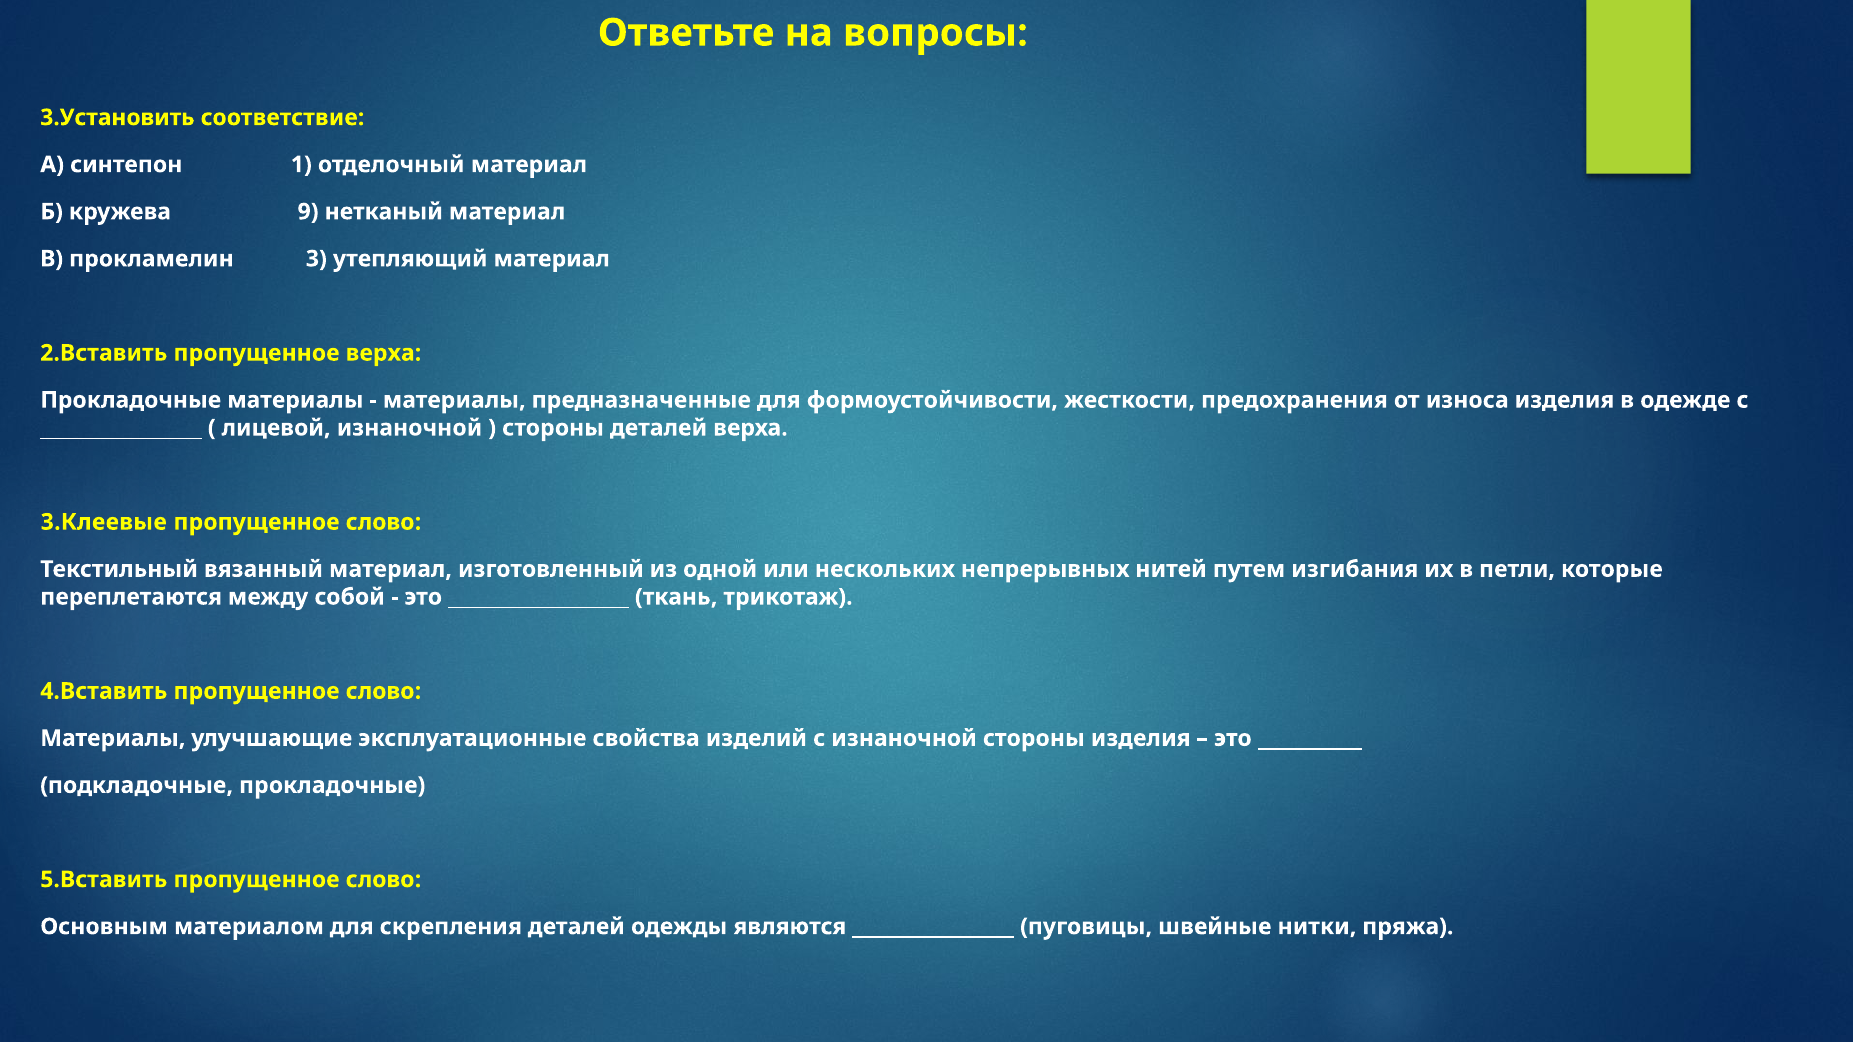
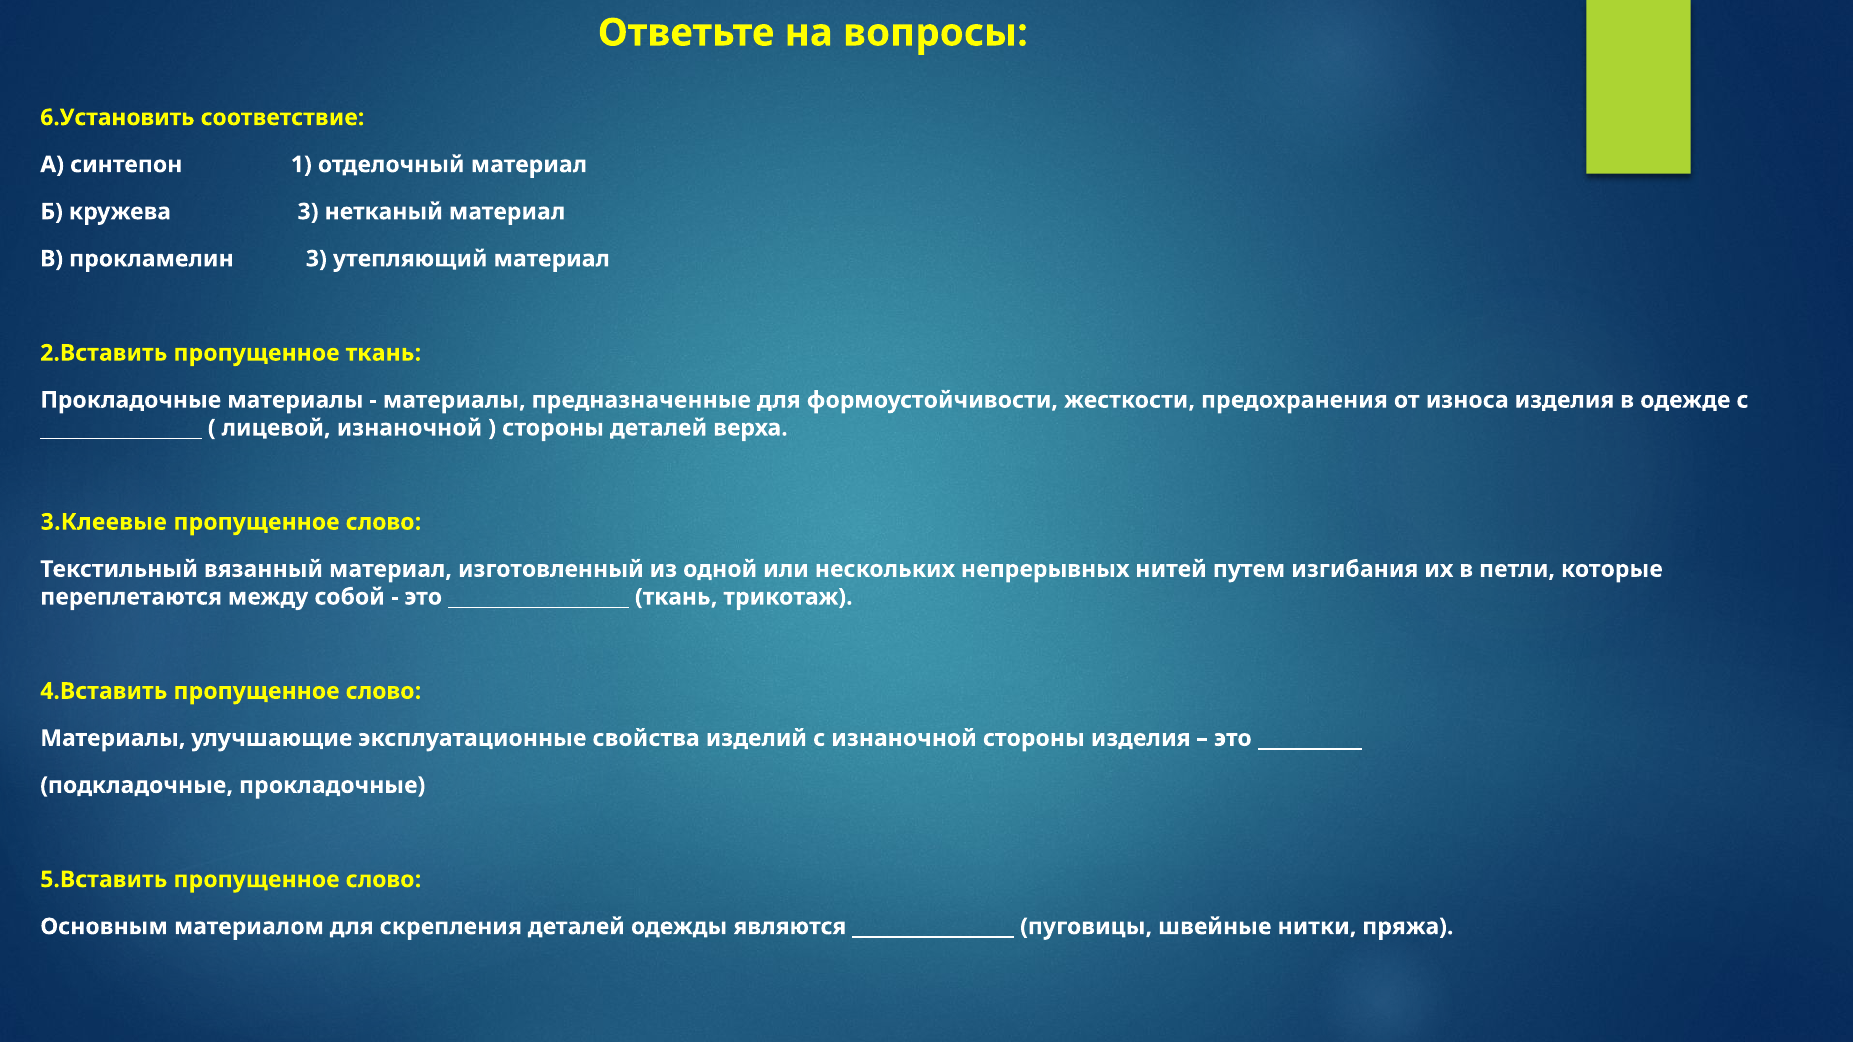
3.Установить: 3.Установить -> 6.Установить
кружева 9: 9 -> 3
пропущенное верха: верха -> ткань
